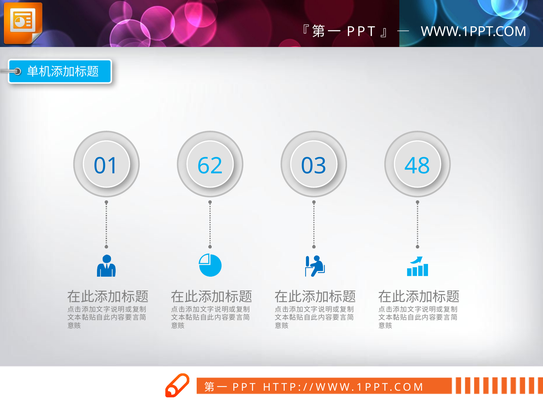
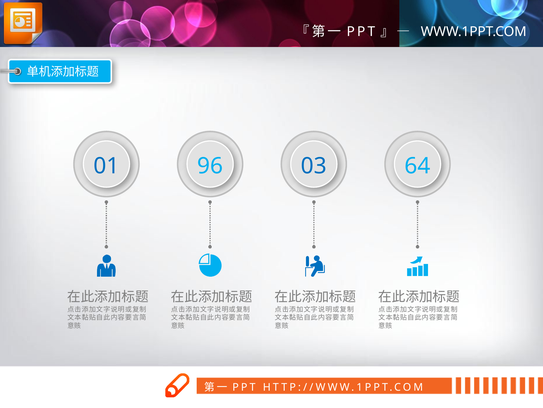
62: 62 -> 96
48: 48 -> 64
